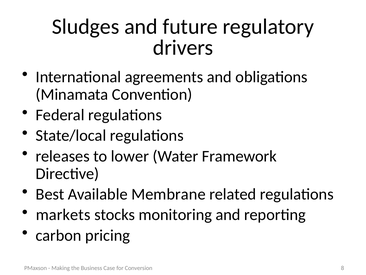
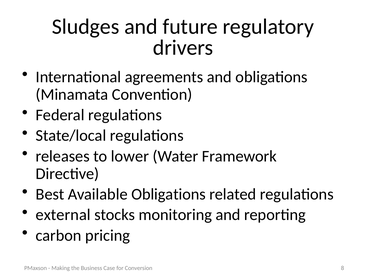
Available Membrane: Membrane -> Obligations
markets: markets -> external
